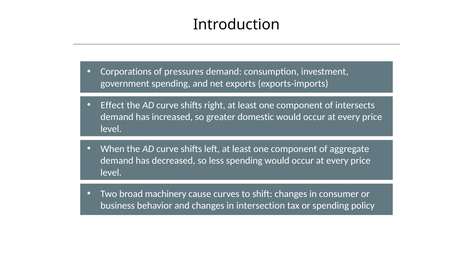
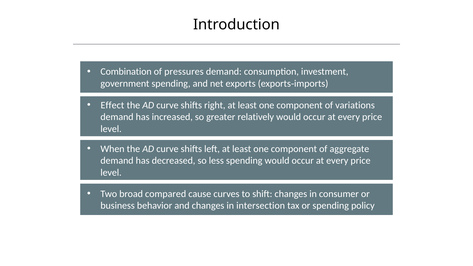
Corporations: Corporations -> Combination
intersects: intersects -> variations
domestic: domestic -> relatively
machinery: machinery -> compared
